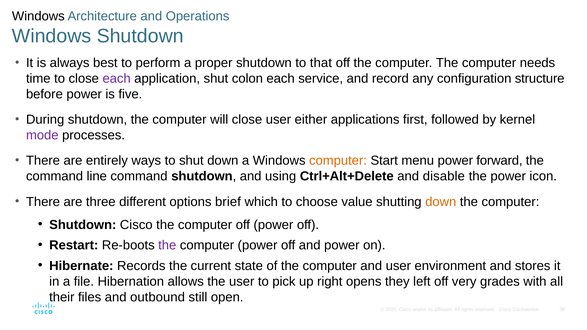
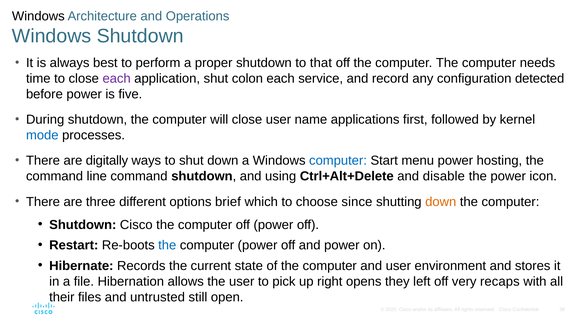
structure: structure -> detected
either: either -> name
mode colour: purple -> blue
entirely: entirely -> digitally
computer at (338, 161) colour: orange -> blue
forward: forward -> hosting
value: value -> since
the at (167, 245) colour: purple -> blue
grades: grades -> recaps
outbound: outbound -> untrusted
